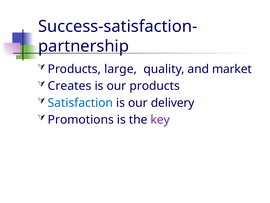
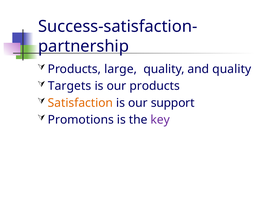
and market: market -> quality
Creates: Creates -> Targets
Satisfaction colour: blue -> orange
delivery: delivery -> support
